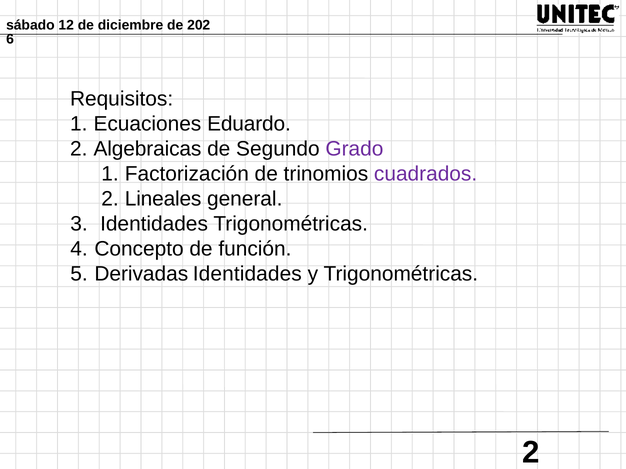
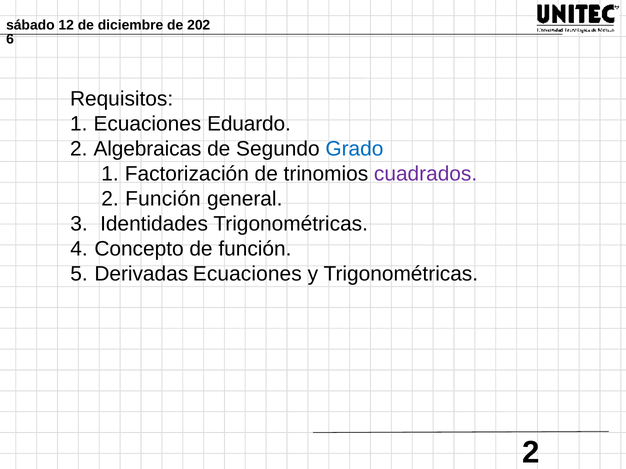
Grado colour: purple -> blue
2 Lineales: Lineales -> Función
Derivadas Identidades: Identidades -> Ecuaciones
